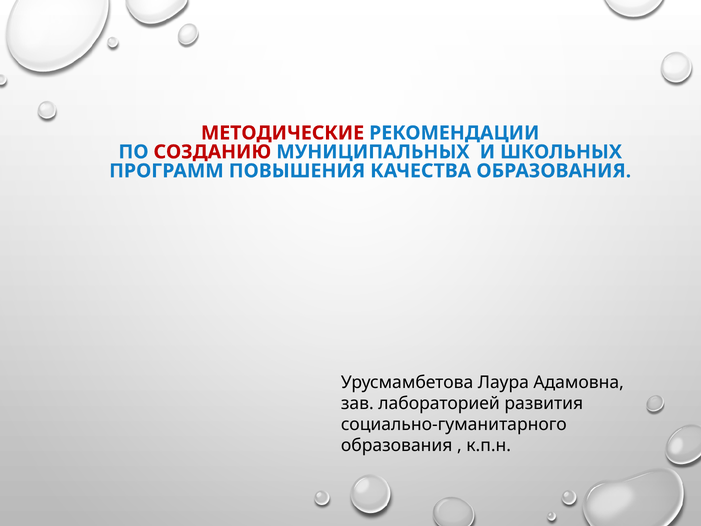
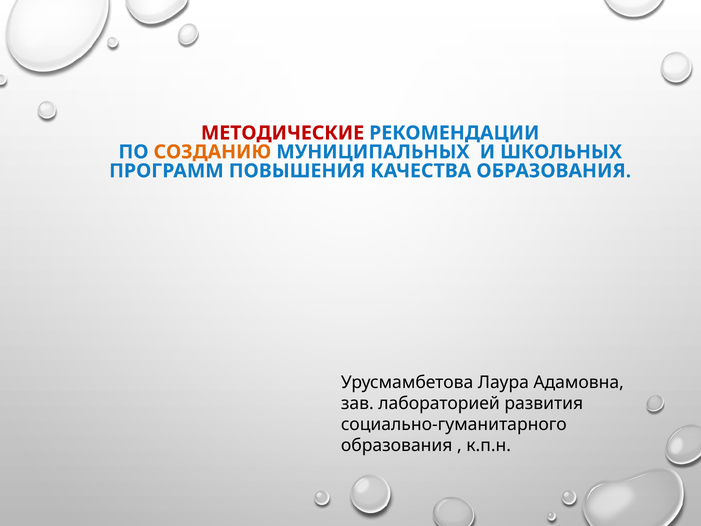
СОЗДАНИЮ colour: red -> orange
